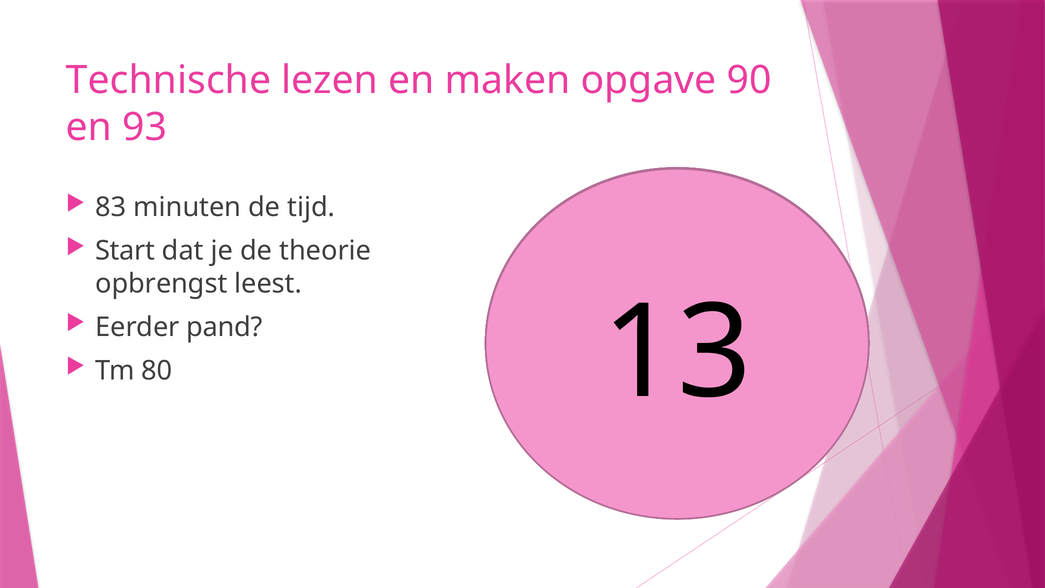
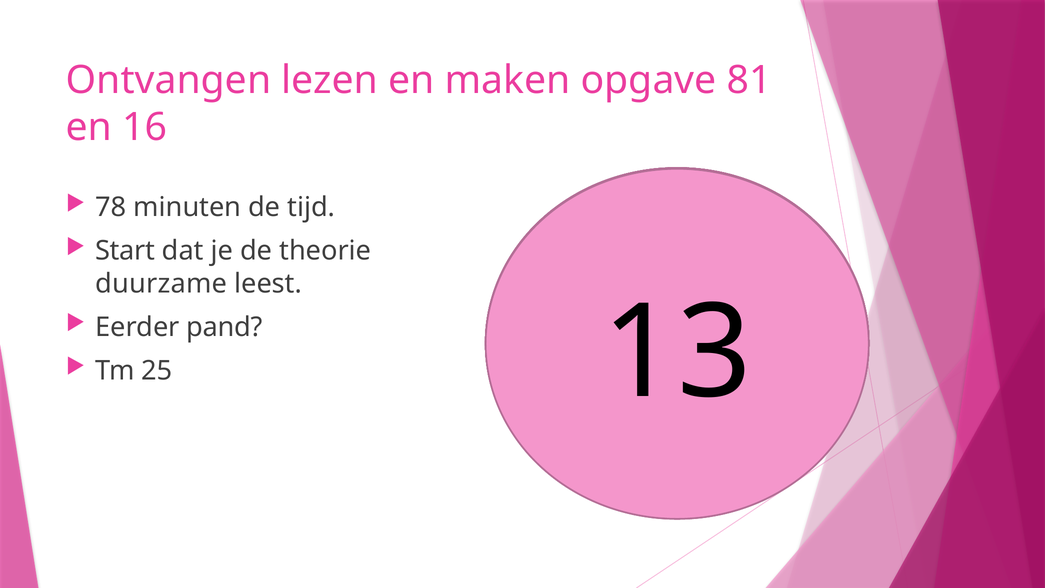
Technische: Technische -> Ontvangen
90: 90 -> 81
93: 93 -> 16
83: 83 -> 78
opbrengst: opbrengst -> duurzame
80: 80 -> 25
